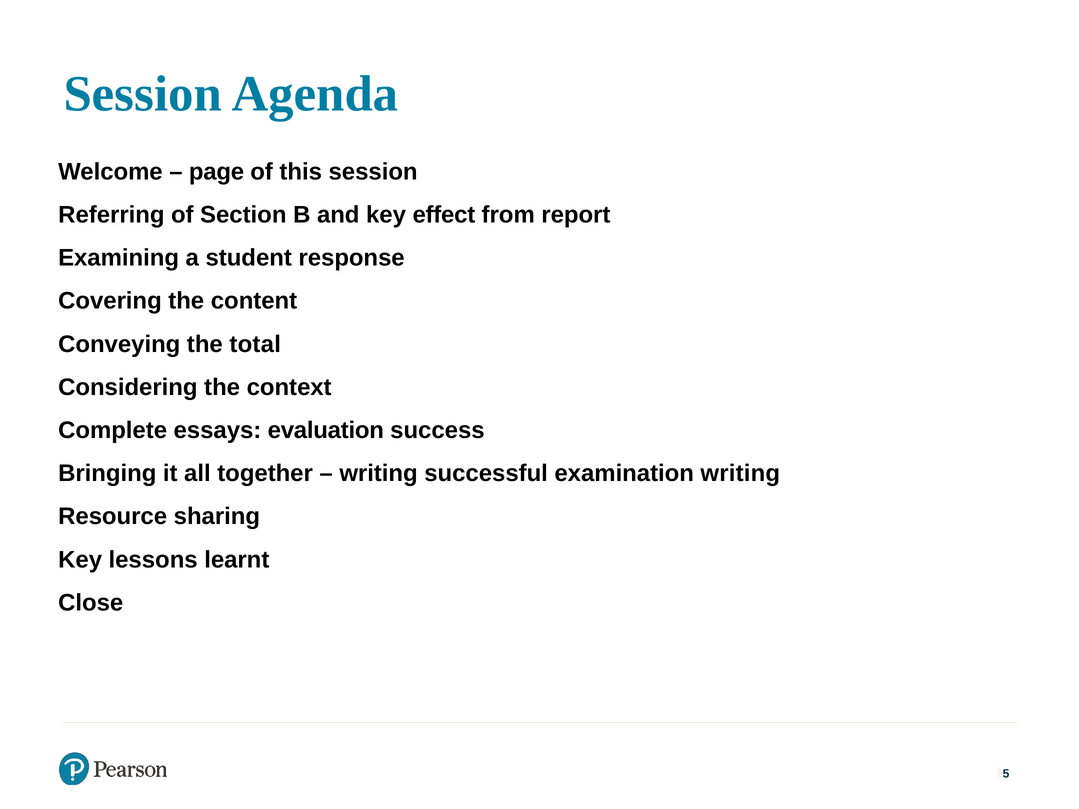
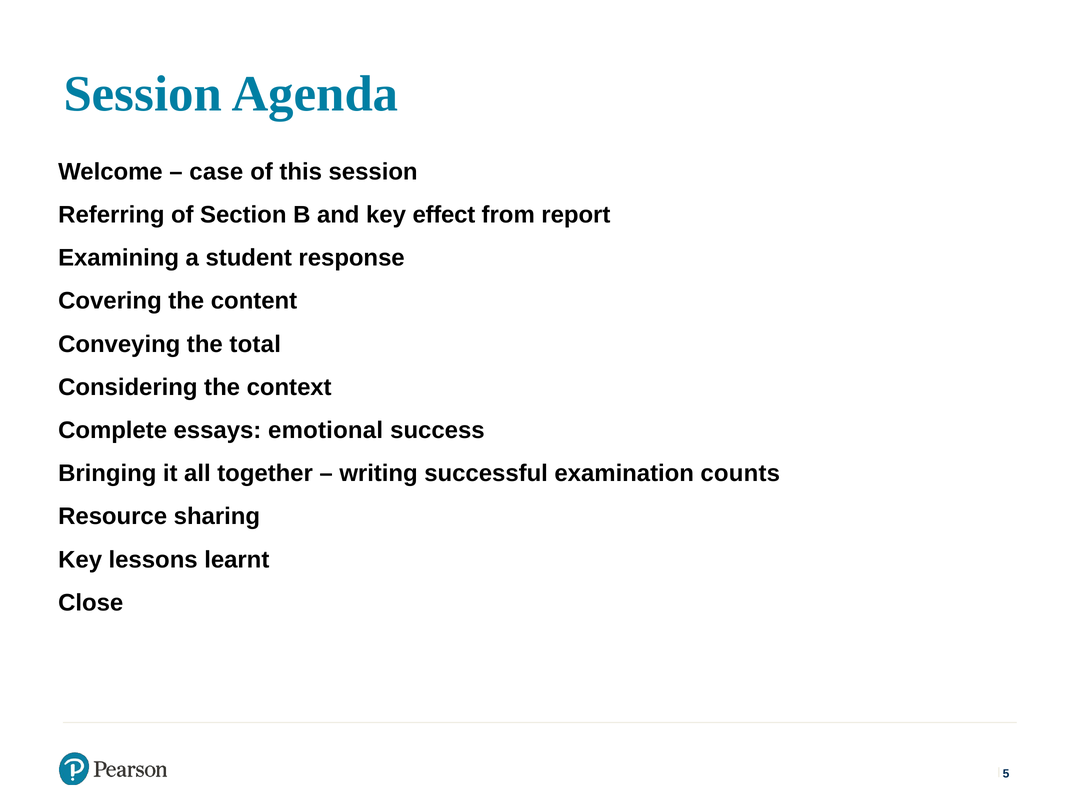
page: page -> case
evaluation: evaluation -> emotional
examination writing: writing -> counts
